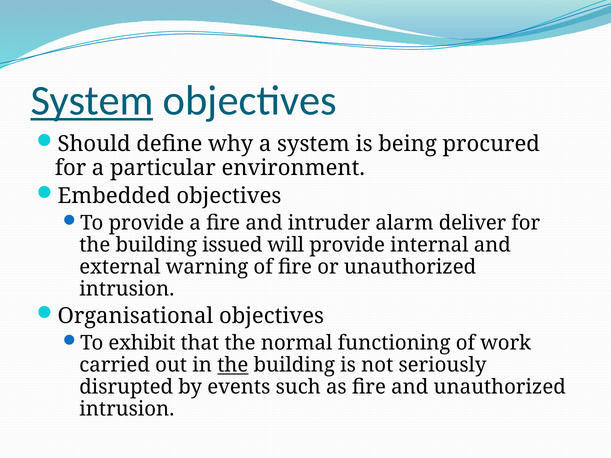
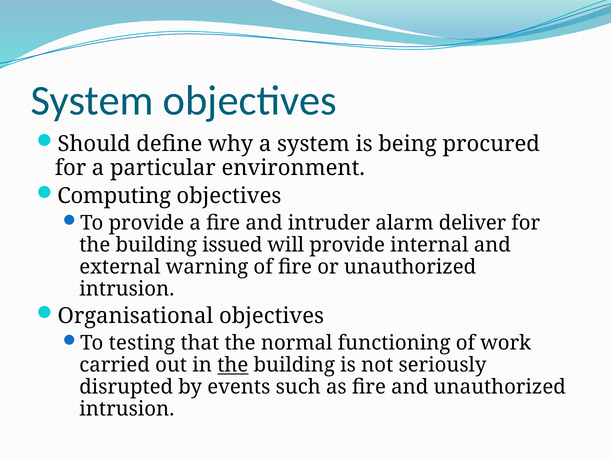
System at (92, 101) underline: present -> none
Embedded: Embedded -> Computing
exhibit: exhibit -> testing
